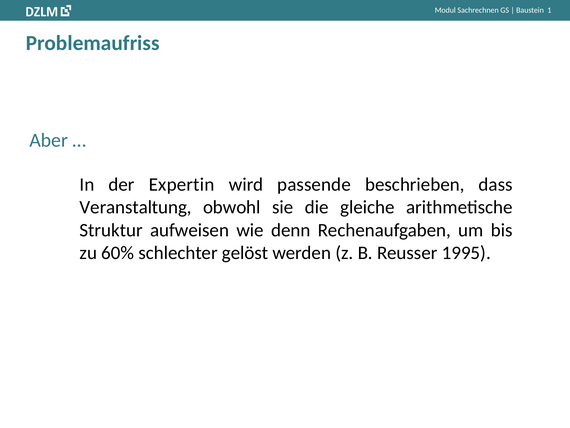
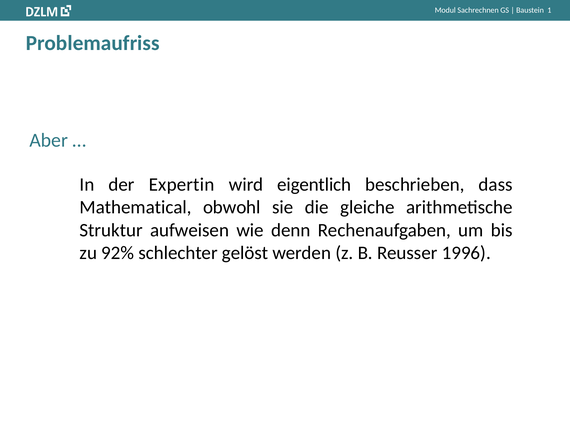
passende: passende -> eigentlich
Veranstaltung: Veranstaltung -> Mathematical
60%: 60% -> 92%
1995: 1995 -> 1996
